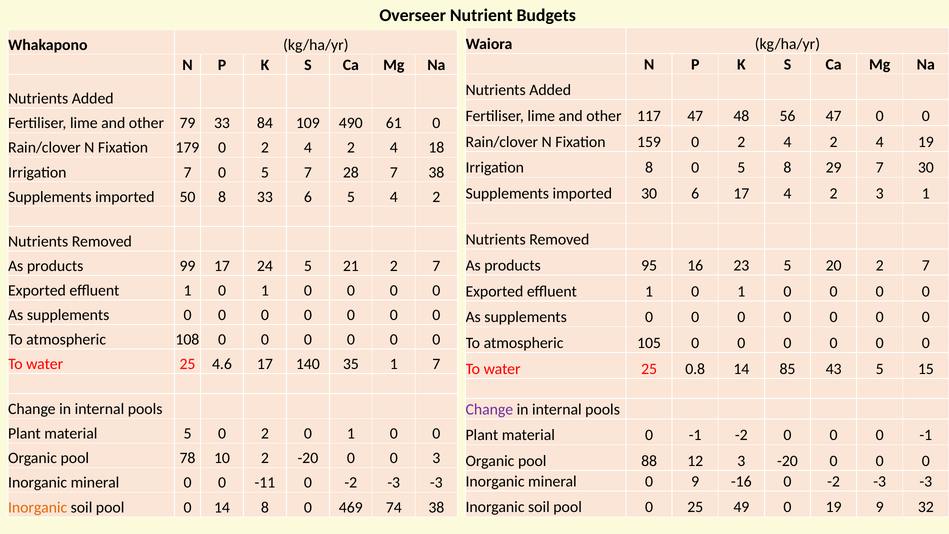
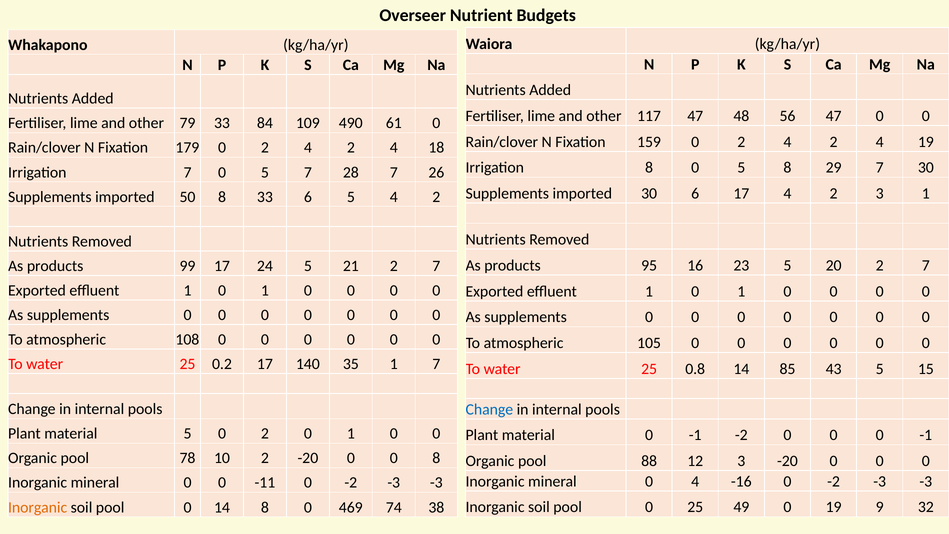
7 38: 38 -> 26
4.6: 4.6 -> 0.2
Change at (489, 409) colour: purple -> blue
0 3: 3 -> 8
0 9: 9 -> 4
